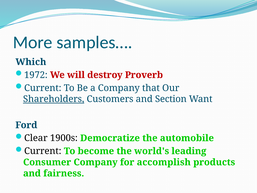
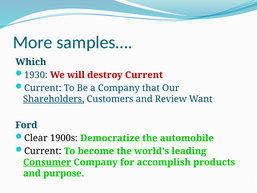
1972: 1972 -> 1930
destroy Proverb: Proverb -> Current
Section: Section -> Review
Consumer underline: none -> present
fairness: fairness -> purpose
